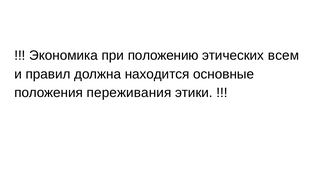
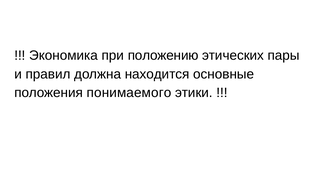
всем: всем -> пары
переживания: переживания -> понимаемого
